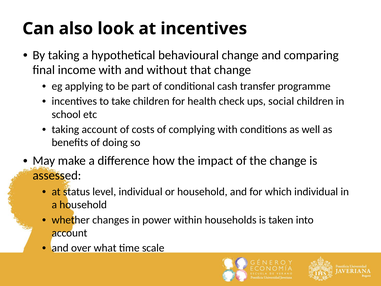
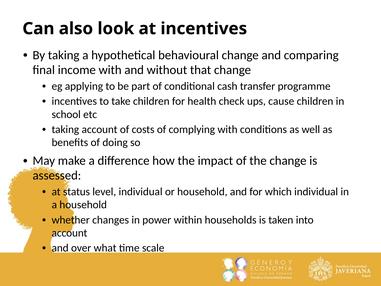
social: social -> cause
